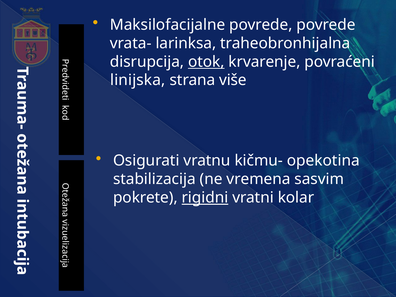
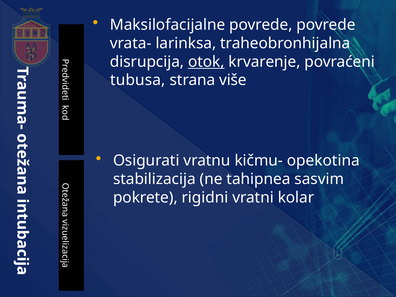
linijska: linijska -> tubusa
vremena: vremena -> tahipnea
rigidni underline: present -> none
